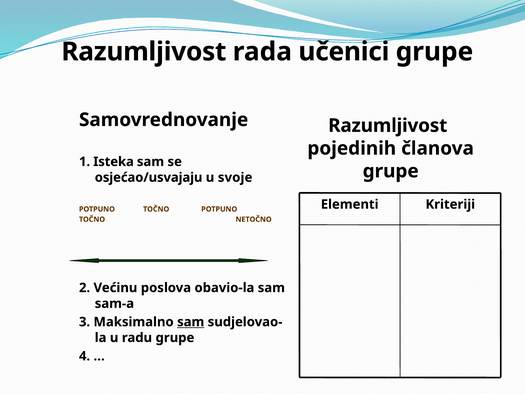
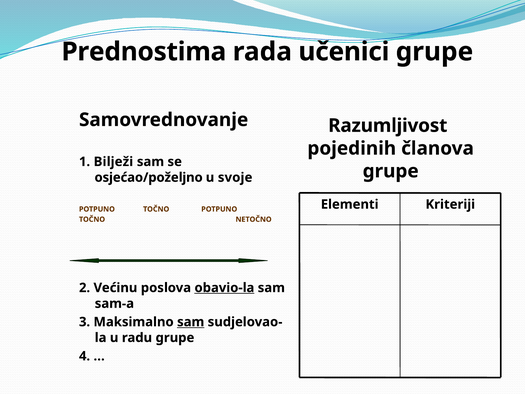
Razumljivost at (144, 52): Razumljivost -> Prednostima
Isteka: Isteka -> Bilježi
osjećao/usvajaju: osjećao/usvajaju -> osjećao/poželjno
obavio-la underline: none -> present
